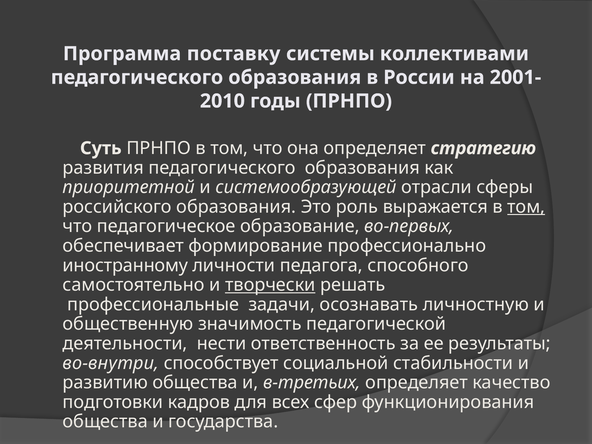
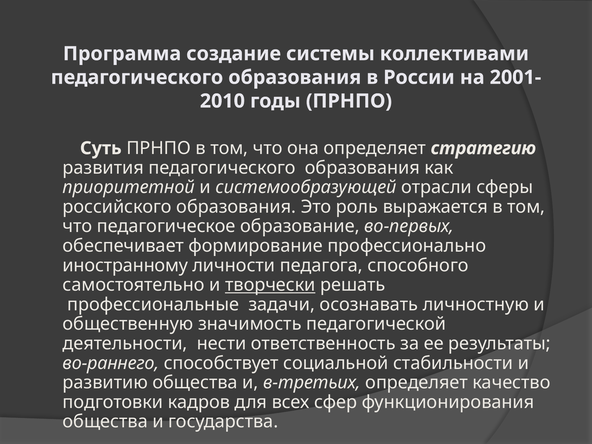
поставку: поставку -> создание
том at (526, 207) underline: present -> none
во-внутри: во-внутри -> во-раннего
